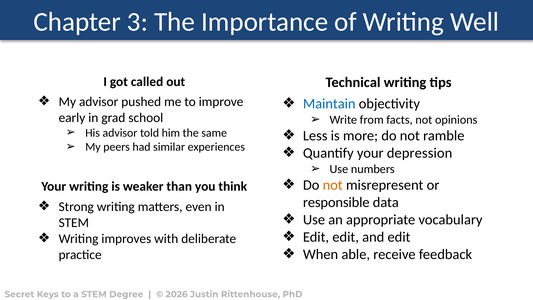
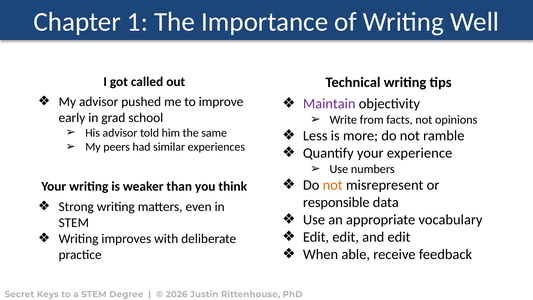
3: 3 -> 1
Maintain colour: blue -> purple
depression: depression -> experience
